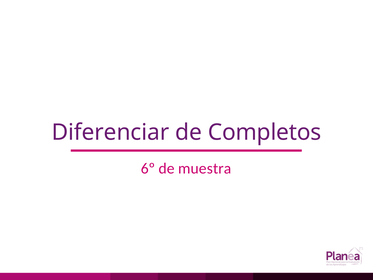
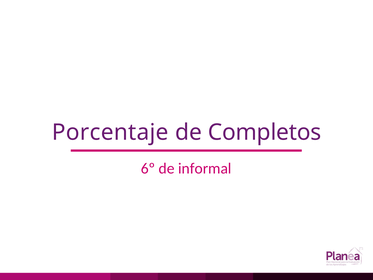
Diferenciar: Diferenciar -> Porcentaje
muestra: muestra -> informal
